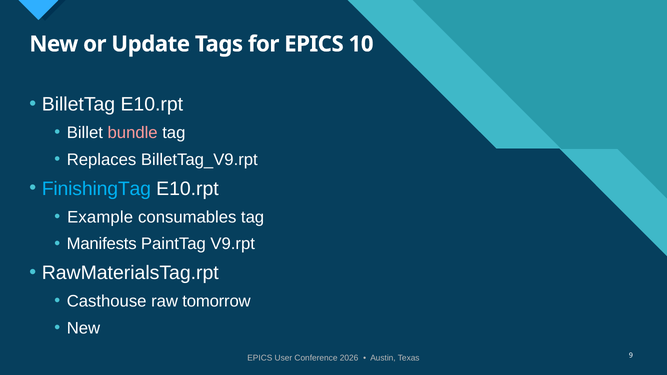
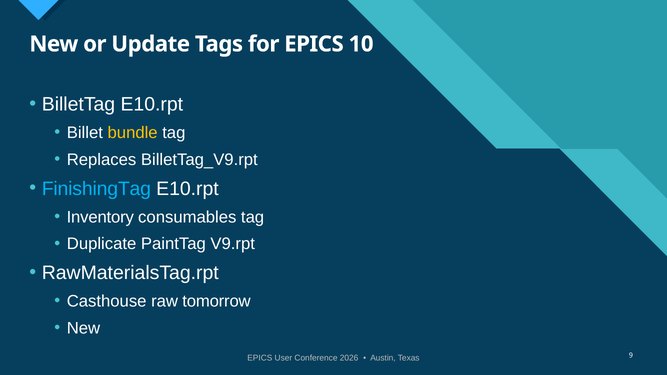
bundle colour: pink -> yellow
Example: Example -> Inventory
Manifests: Manifests -> Duplicate
